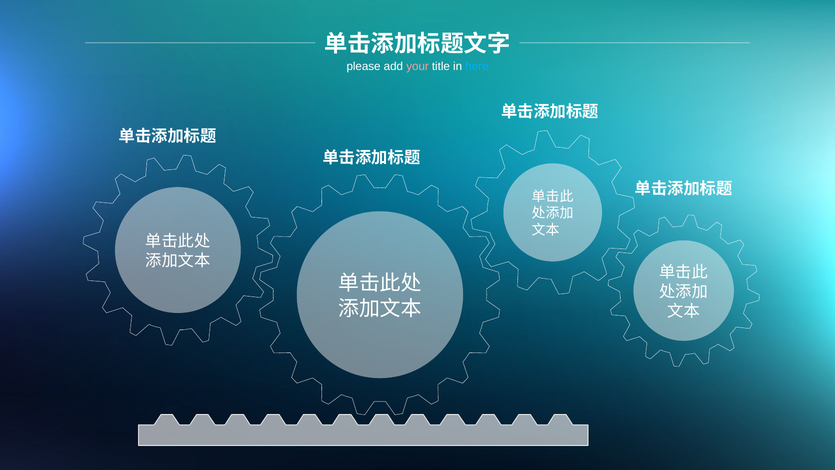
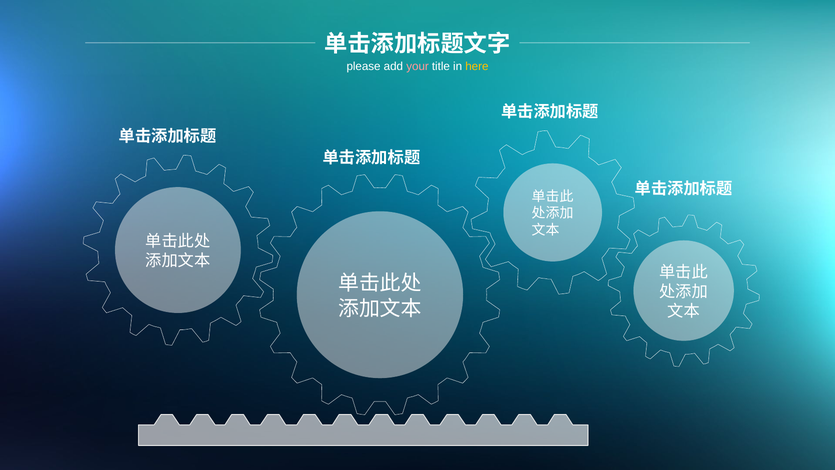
here colour: light blue -> yellow
